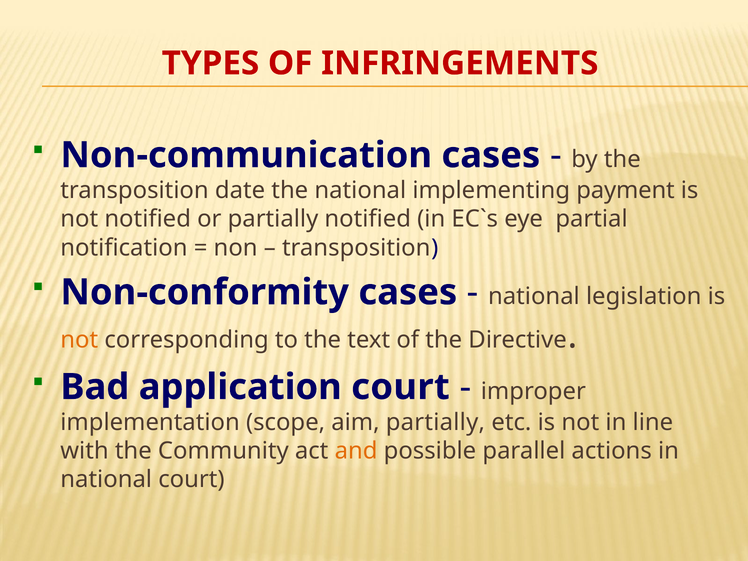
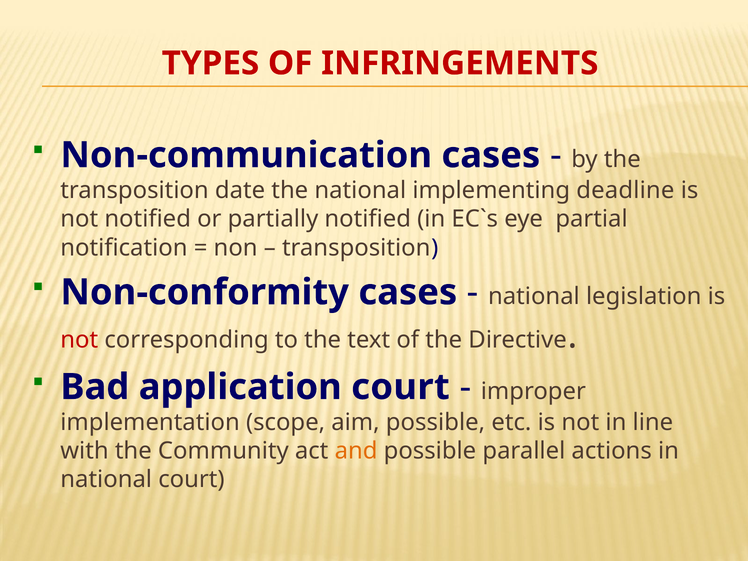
payment: payment -> deadline
not at (79, 340) colour: orange -> red
aim partially: partially -> possible
